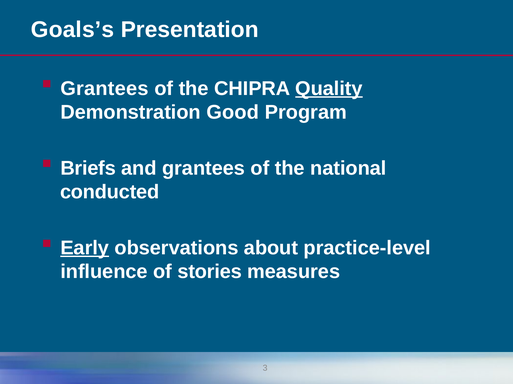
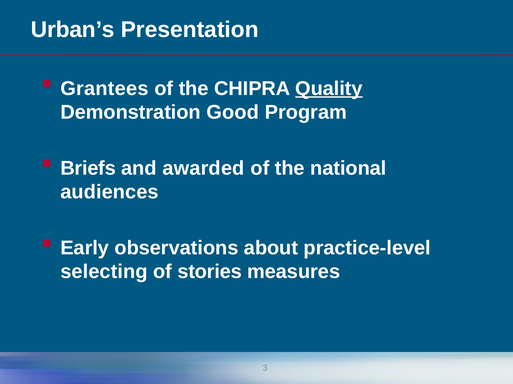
Goals’s: Goals’s -> Urban’s
and grantees: grantees -> awarded
conducted: conducted -> audiences
Early underline: present -> none
influence: influence -> selecting
